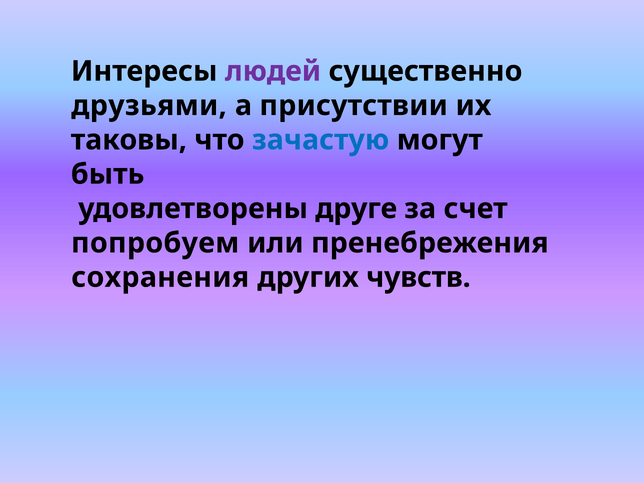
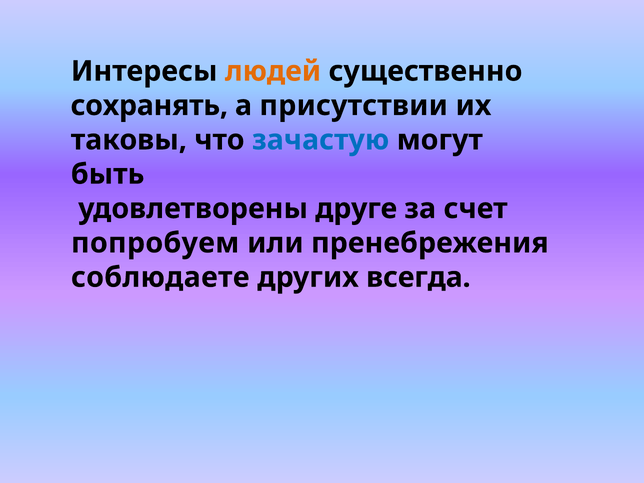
людей colour: purple -> orange
друзьями: друзьями -> сохранять
сохранения: сохранения -> соблюдаете
чувств: чувств -> всегда
